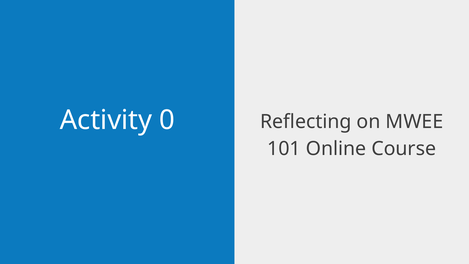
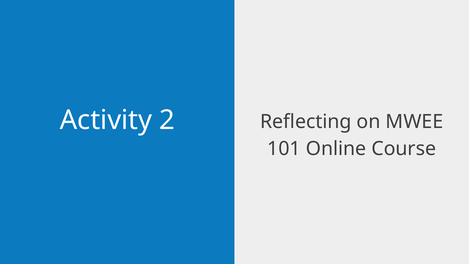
0: 0 -> 2
